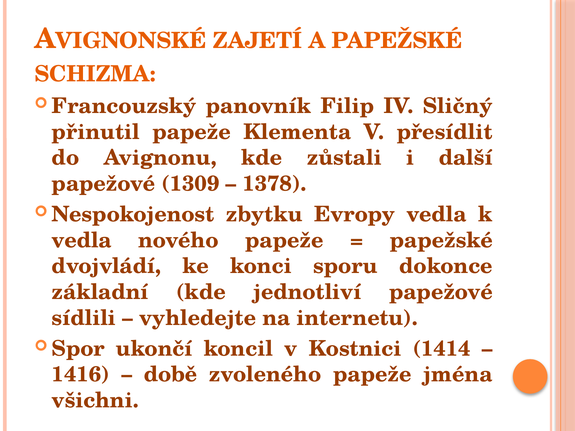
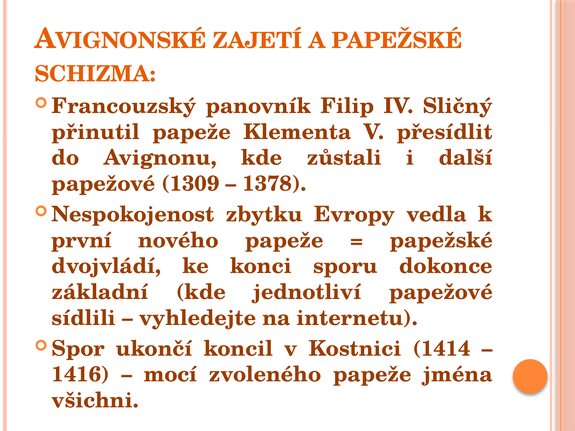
vedla at (82, 240): vedla -> první
době: době -> mocí
